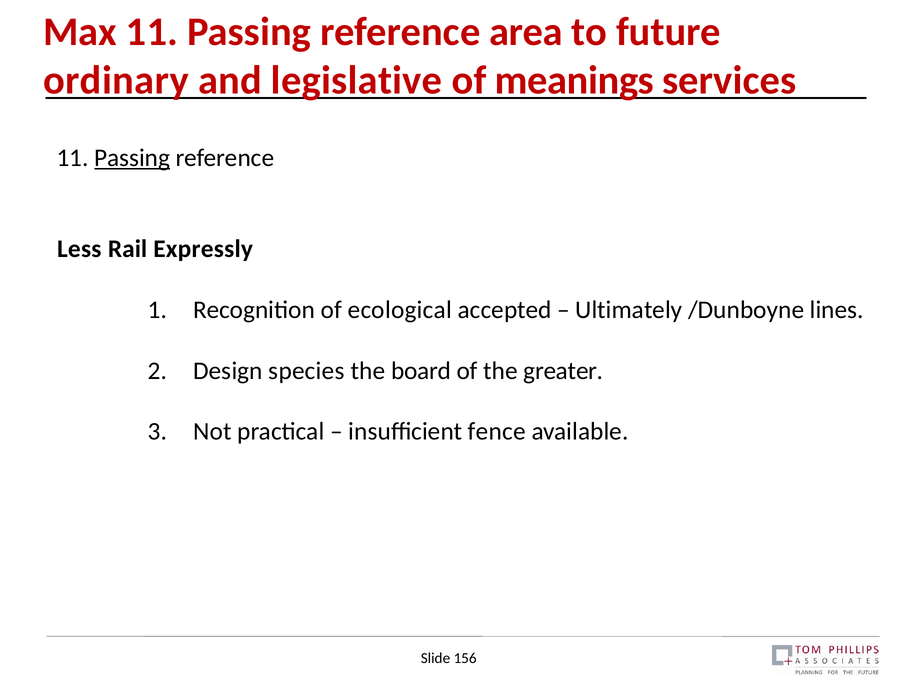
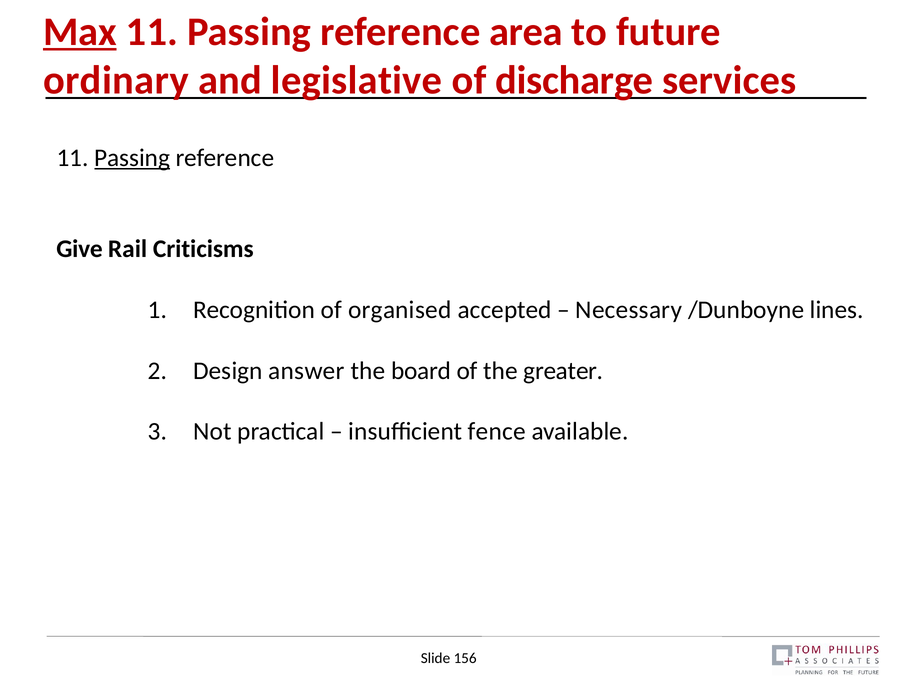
Max underline: none -> present
meanings: meanings -> discharge
Less: Less -> Give
Expressly: Expressly -> Criticisms
ecological: ecological -> organised
Ultimately: Ultimately -> Necessary
species: species -> answer
